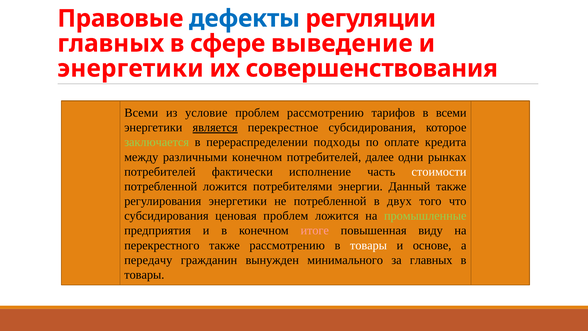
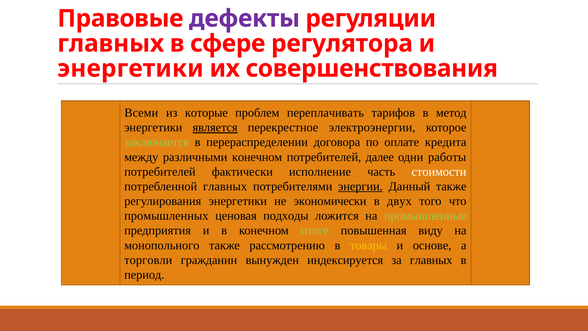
дефекты colour: blue -> purple
выведение: выведение -> регулятора
условие: условие -> которые
проблем рассмотрению: рассмотрению -> переплачивать
в всеми: всеми -> метод
перекрестное субсидирования: субсидирования -> электроэнергии
подходы: подходы -> договора
рынках: рынках -> работы
потребленной ложится: ложится -> главных
энергии underline: none -> present
не потребленной: потребленной -> экономически
субсидирования at (166, 216): субсидирования -> промышленных
ценовая проблем: проблем -> подходы
итоге colour: pink -> light green
перекрестного: перекрестного -> монопольного
товары at (368, 245) colour: white -> yellow
передачу: передачу -> торговли
минимального: минимального -> индексируется
товары at (144, 275): товары -> период
